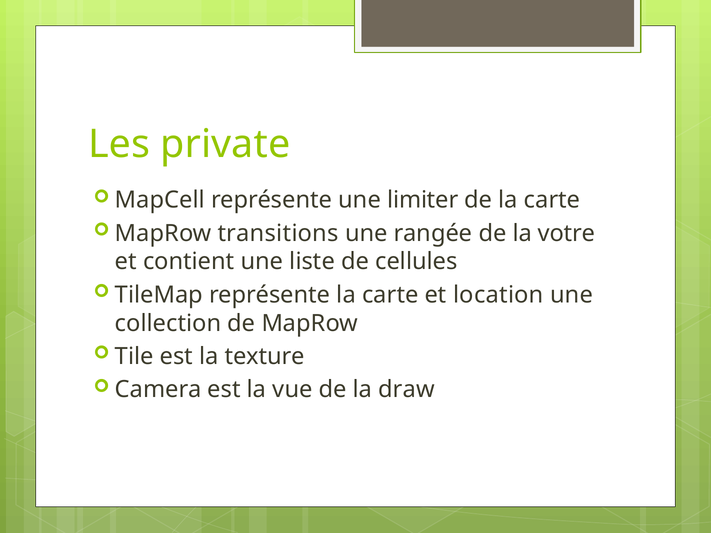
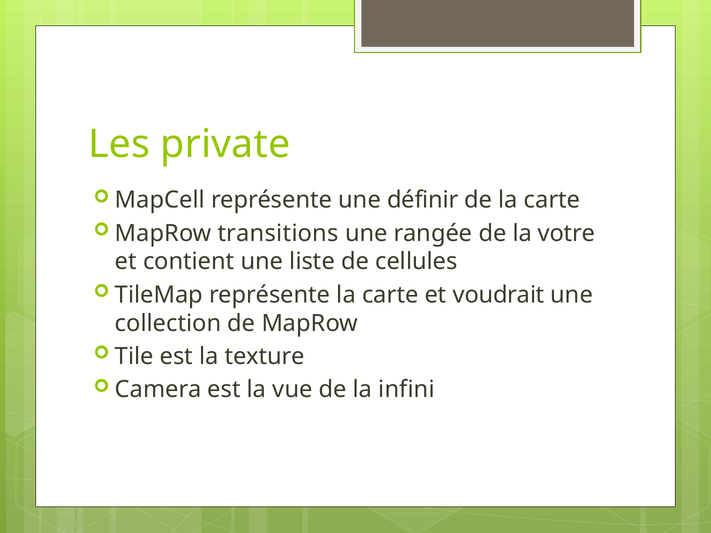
limiter: limiter -> définir
location: location -> voudrait
draw: draw -> infini
